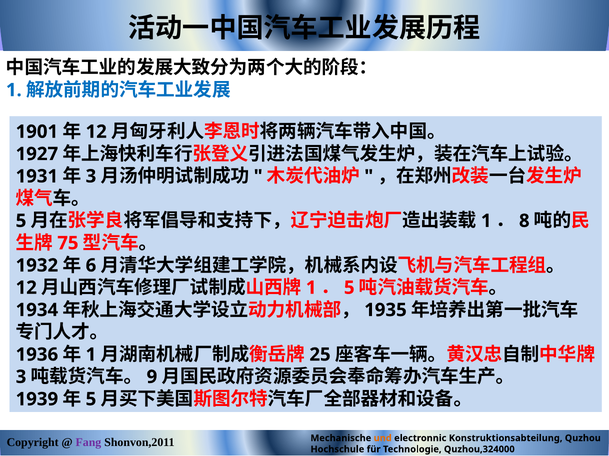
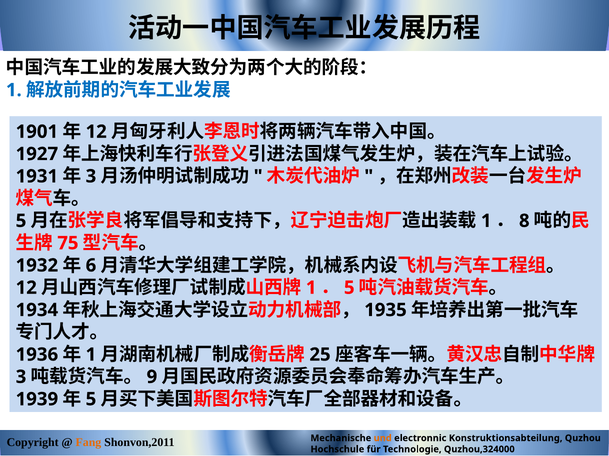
Fang colour: purple -> orange
